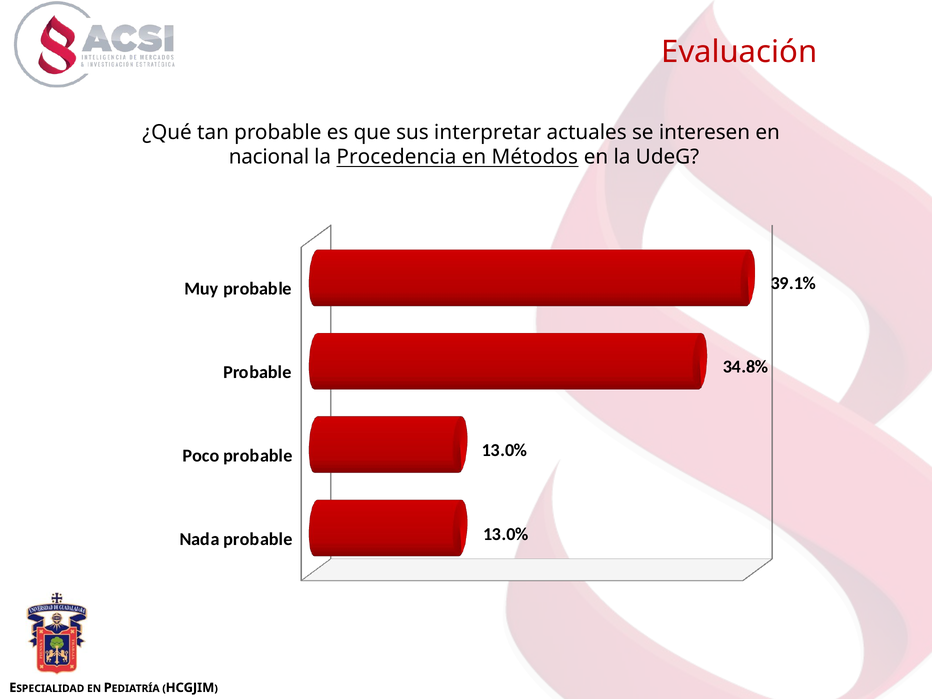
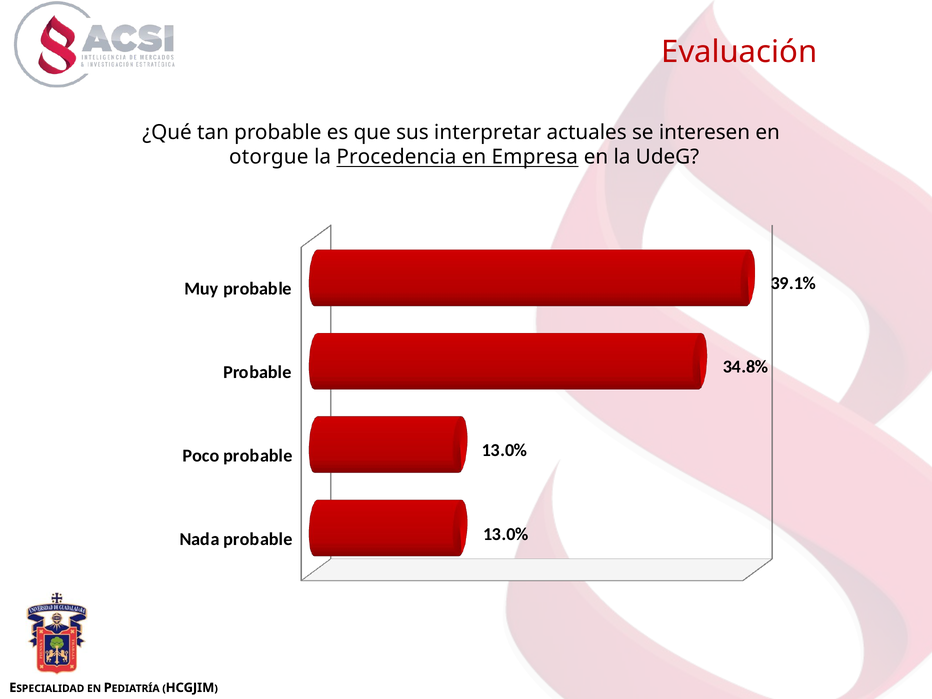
nacional: nacional -> otorgue
Métodos: Métodos -> Empresa
